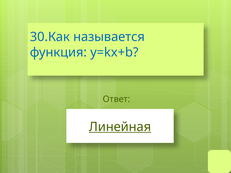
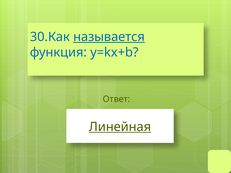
называется underline: none -> present
